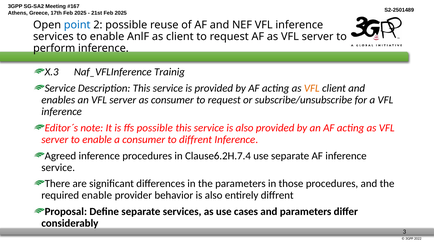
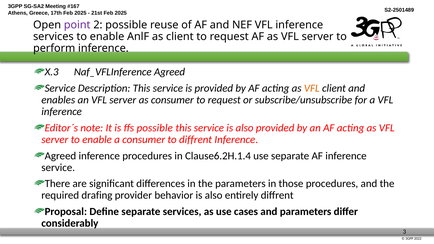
point colour: blue -> purple
Naf_VFLInference Trainig: Trainig -> Agreed
Clause6.2H.7.4: Clause6.2H.7.4 -> Clause6.2H.1.4
required enable: enable -> drafing
